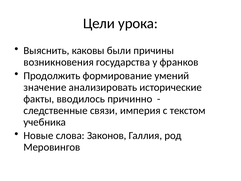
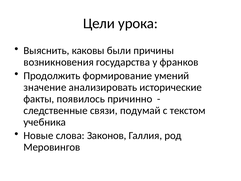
вводилось: вводилось -> появилось
империя: империя -> подумай
